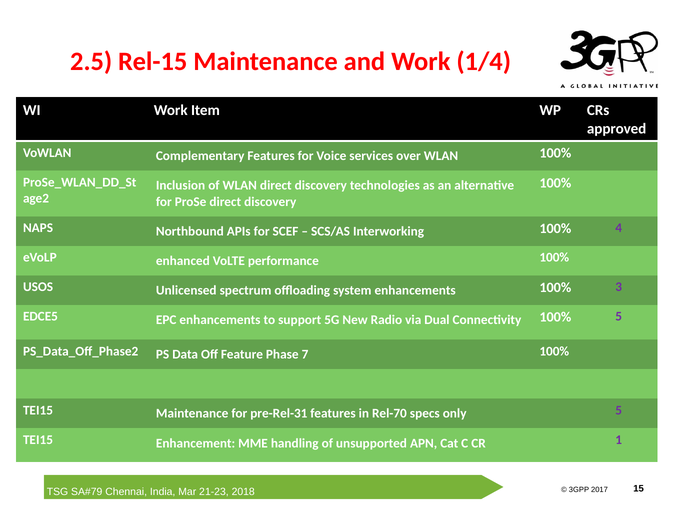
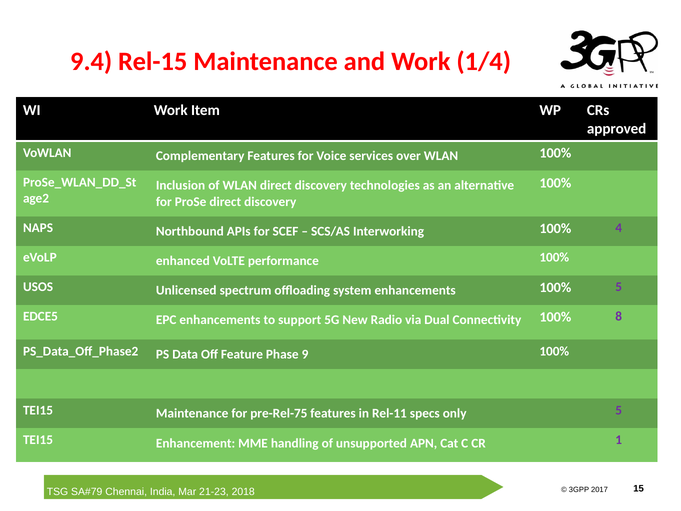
2.5: 2.5 -> 9.4
100% 3: 3 -> 5
100% 5: 5 -> 8
7: 7 -> 9
pre-Rel-31: pre-Rel-31 -> pre-Rel-75
Rel-70: Rel-70 -> Rel-11
